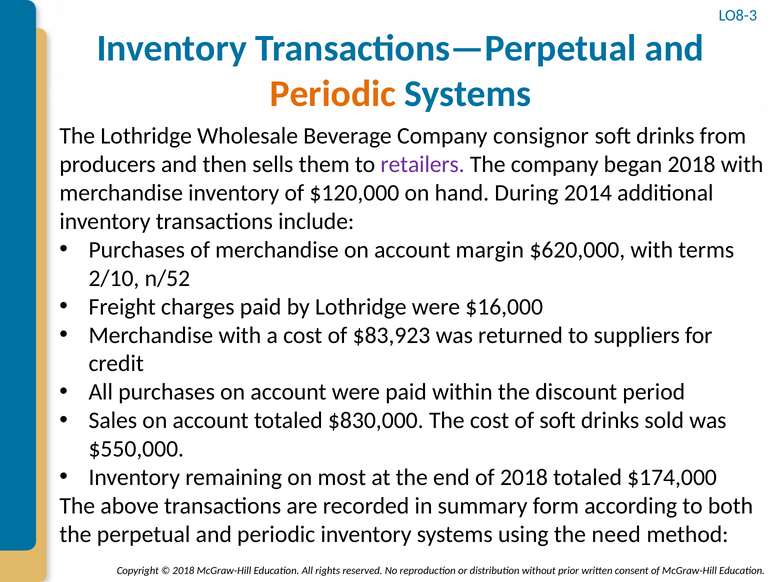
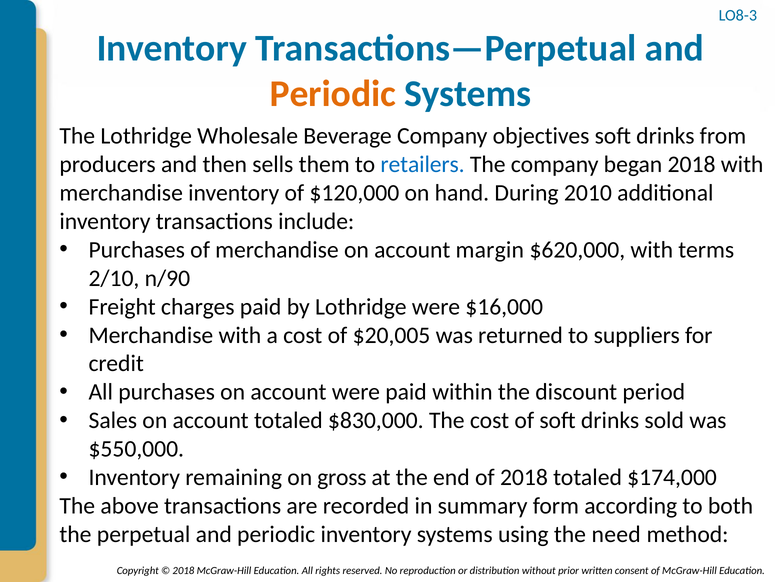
consignor: consignor -> objectives
retailers colour: purple -> blue
2014: 2014 -> 2010
n/52: n/52 -> n/90
$83,923: $83,923 -> $20,005
most: most -> gross
